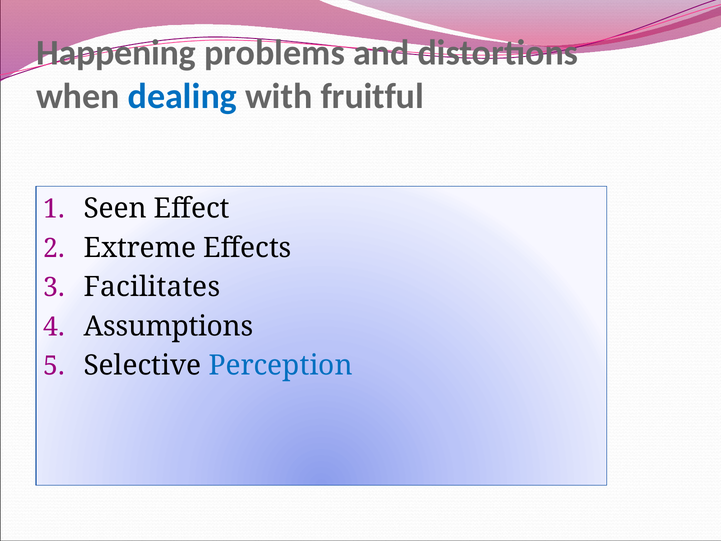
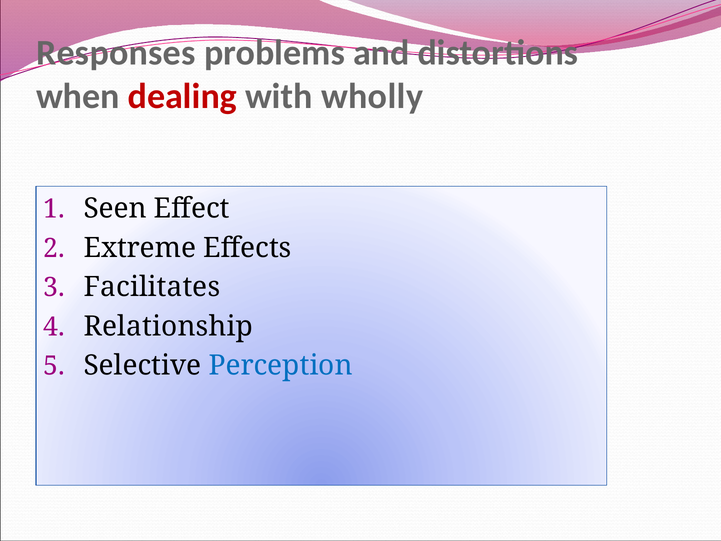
Happening: Happening -> Responses
dealing colour: blue -> red
fruitful: fruitful -> wholly
Assumptions: Assumptions -> Relationship
